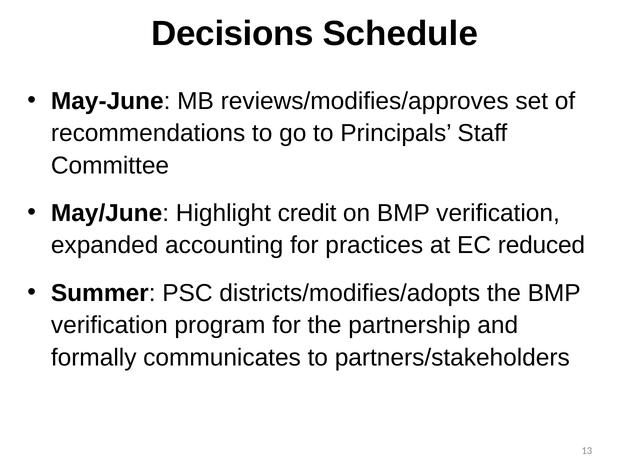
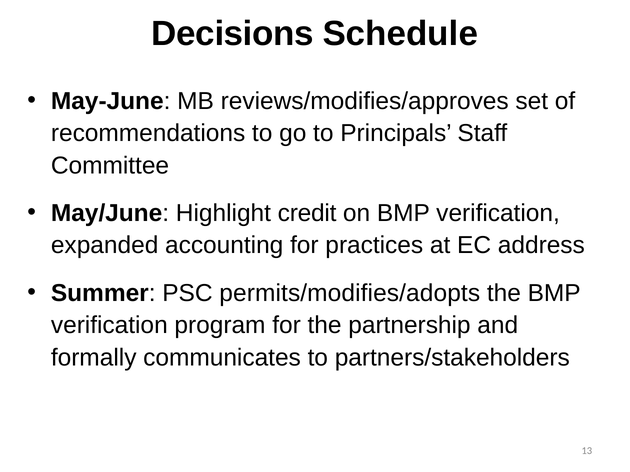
reduced: reduced -> address
districts/modifies/adopts: districts/modifies/adopts -> permits/modifies/adopts
